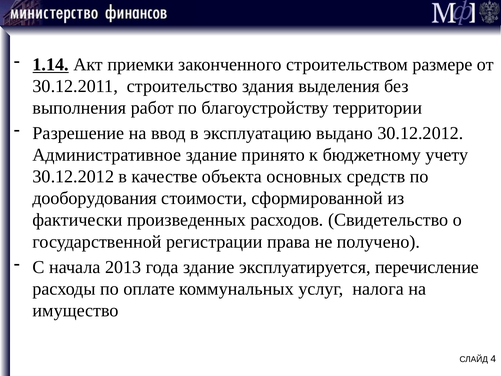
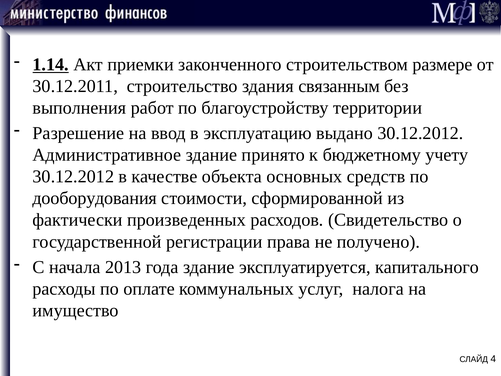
выделения: выделения -> связанным
перечисление: перечисление -> капитального
